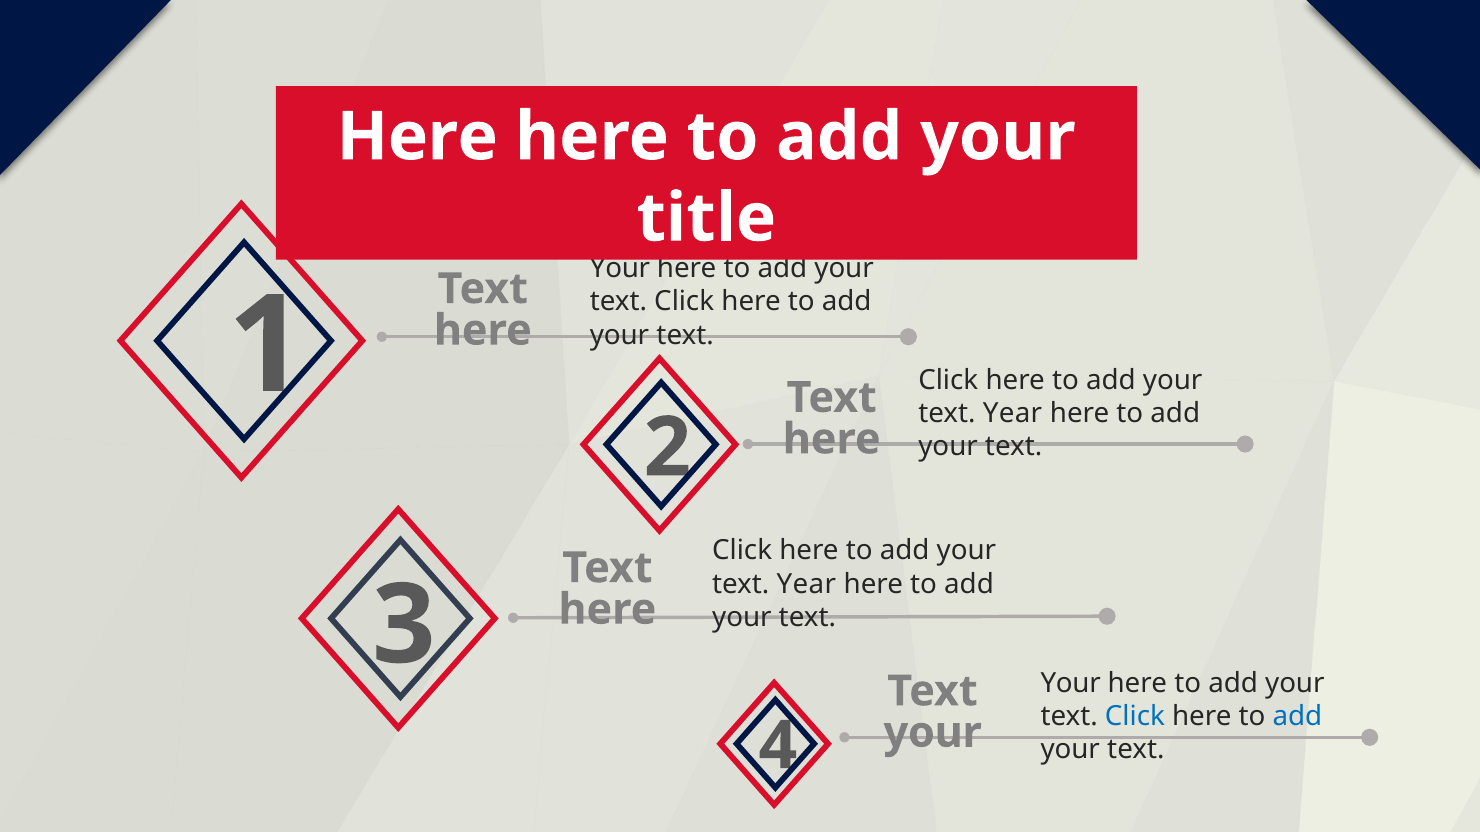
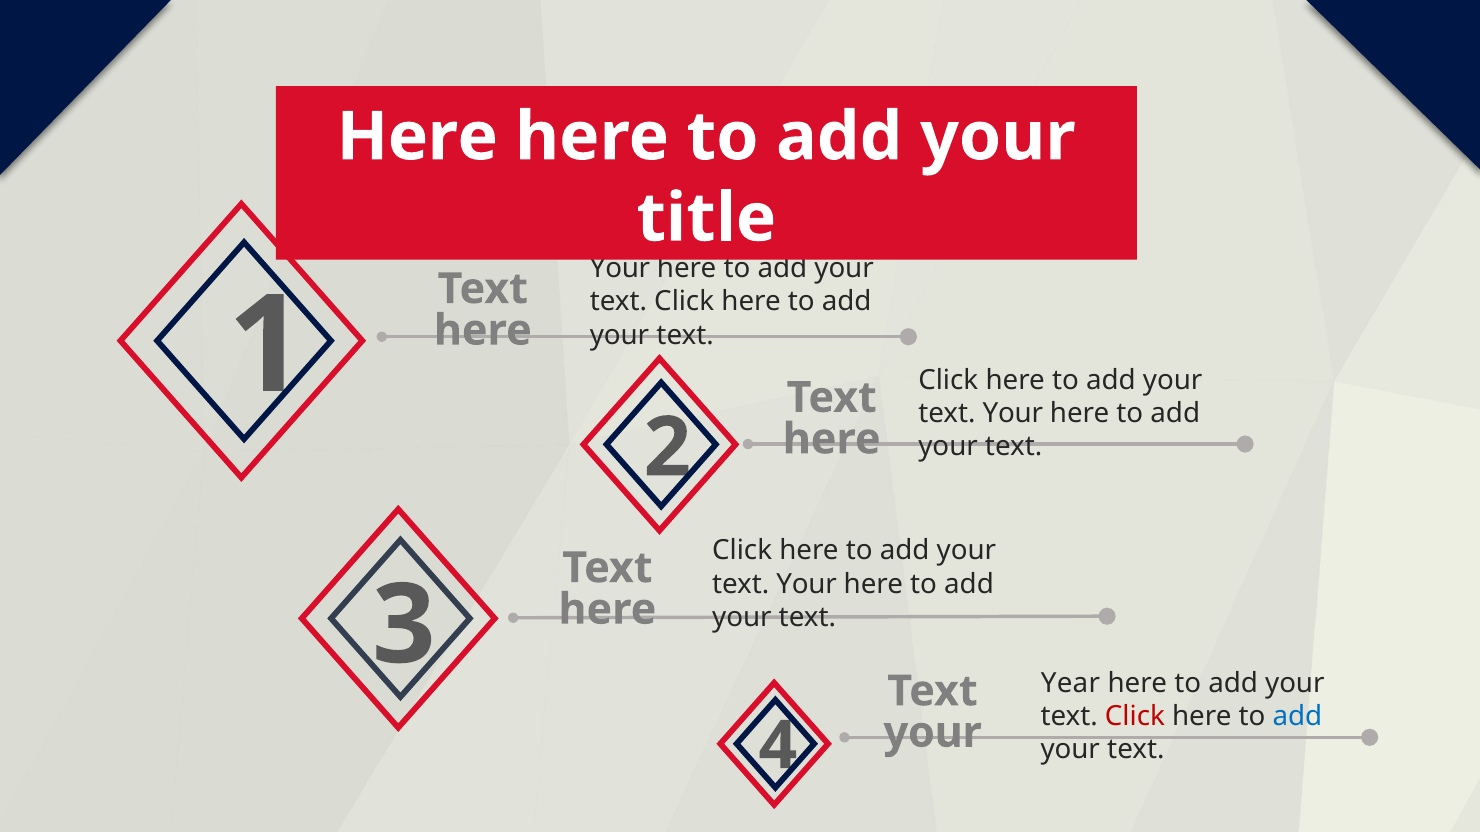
Year at (1013, 414): Year -> Your
Year at (806, 584): Year -> Your
Your at (1071, 683): Your -> Year
Click at (1135, 717) colour: blue -> red
